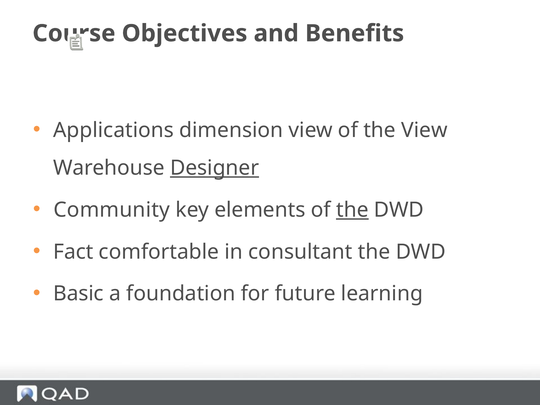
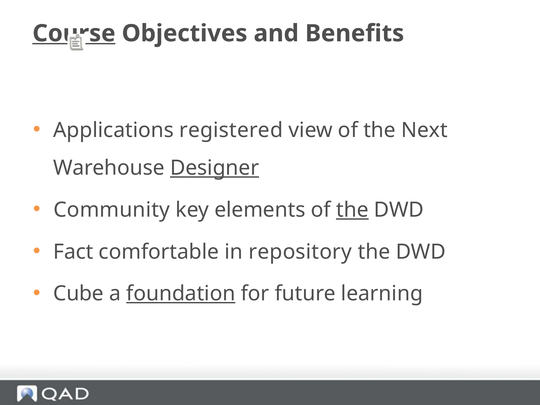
Course underline: none -> present
dimension: dimension -> registered
the View: View -> Next
consultant: consultant -> repository
Basic: Basic -> Cube
foundation underline: none -> present
